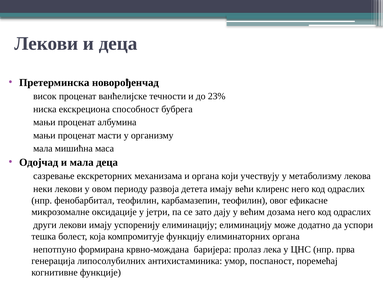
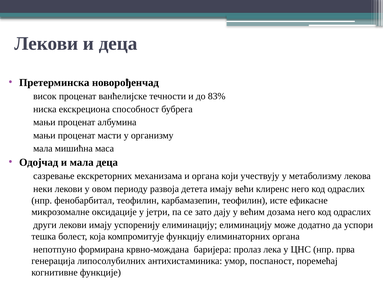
23%: 23% -> 83%
овог: овог -> исте
